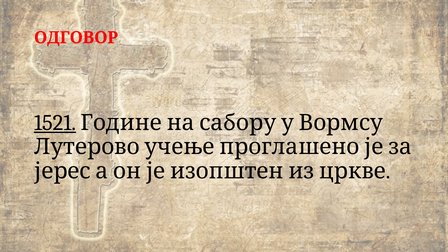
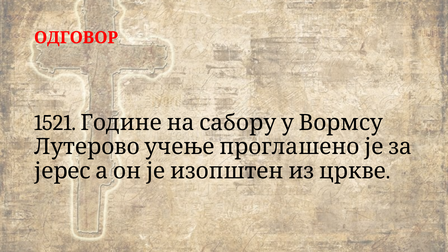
1521 underline: present -> none
